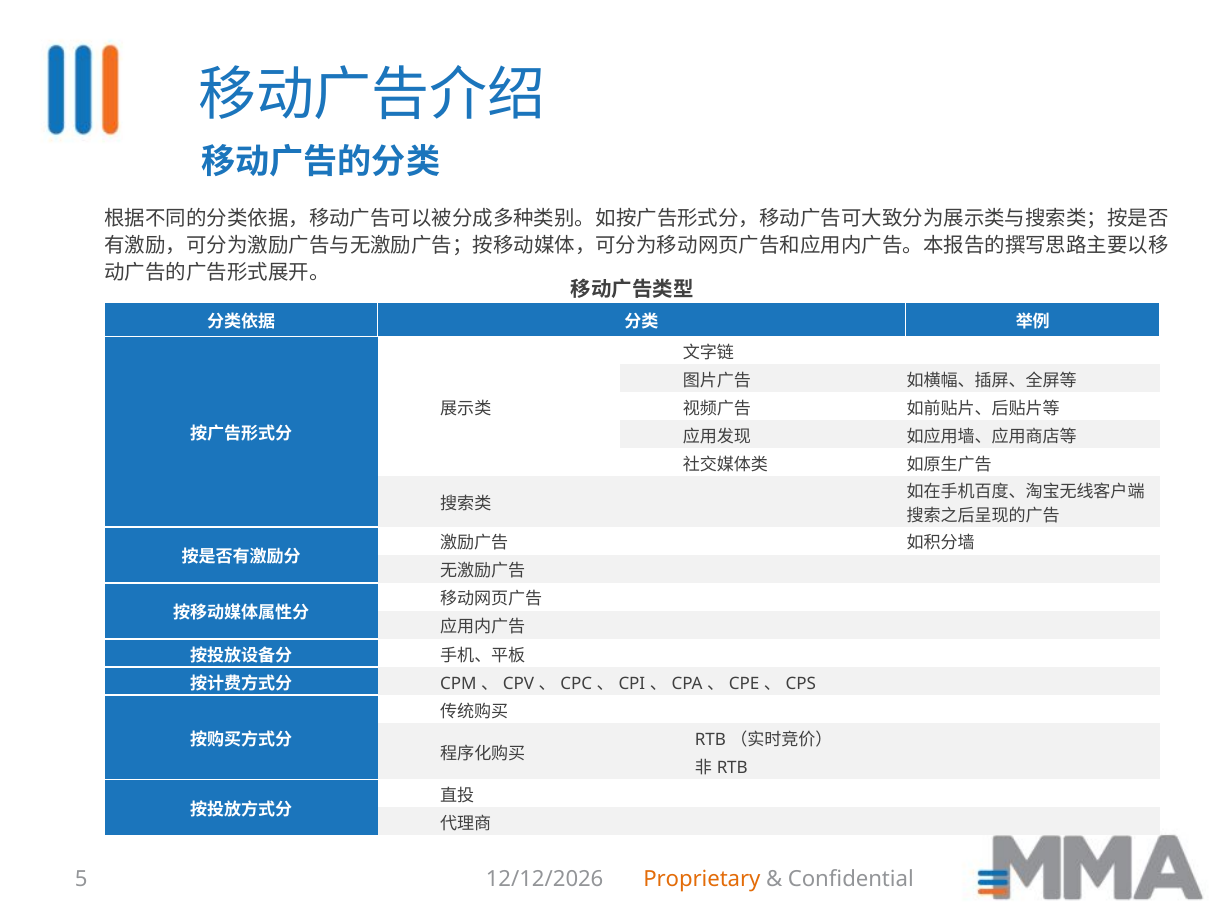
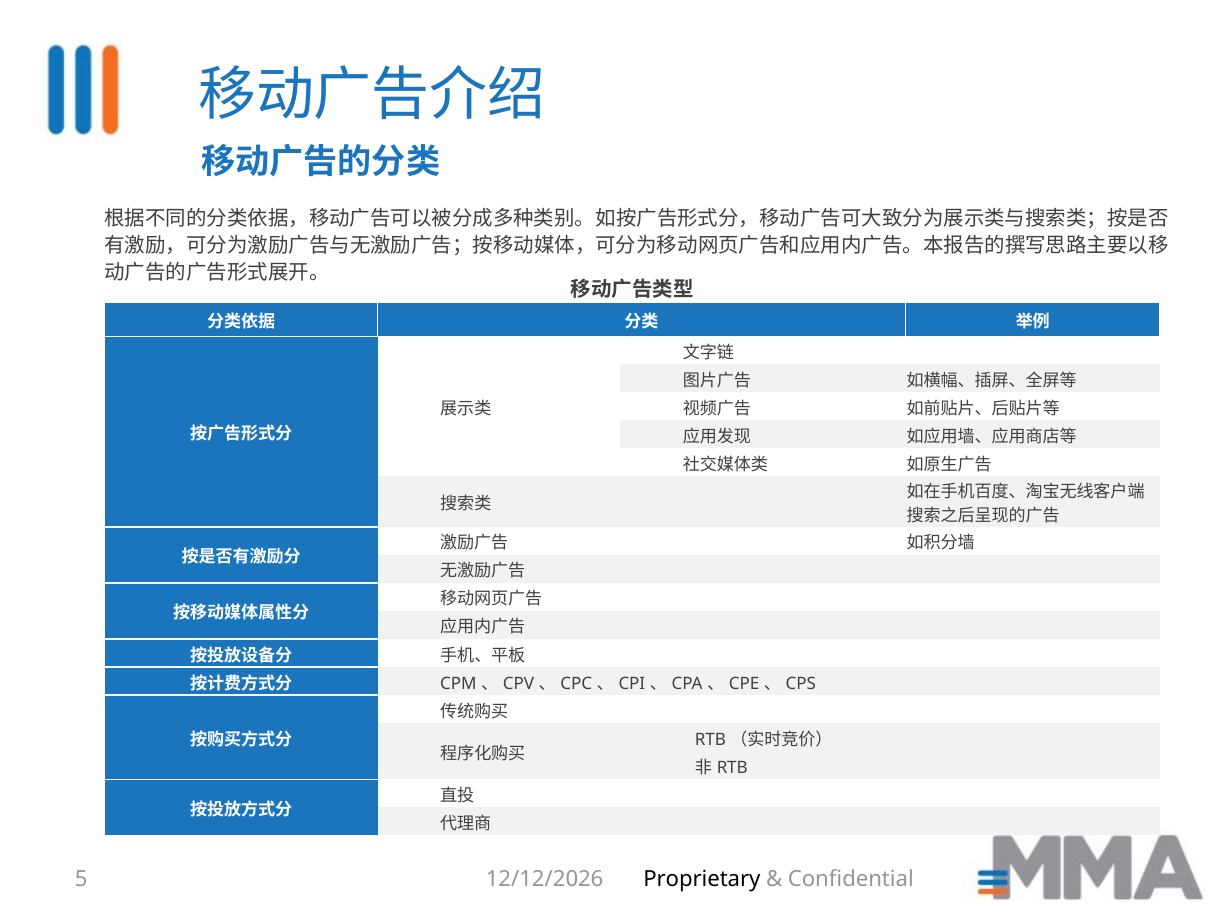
Proprietary colour: orange -> black
